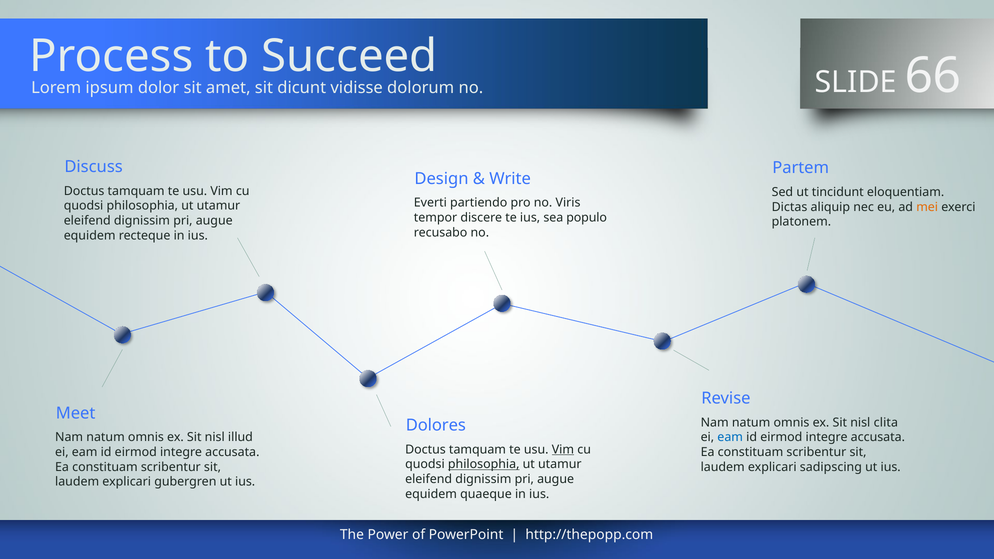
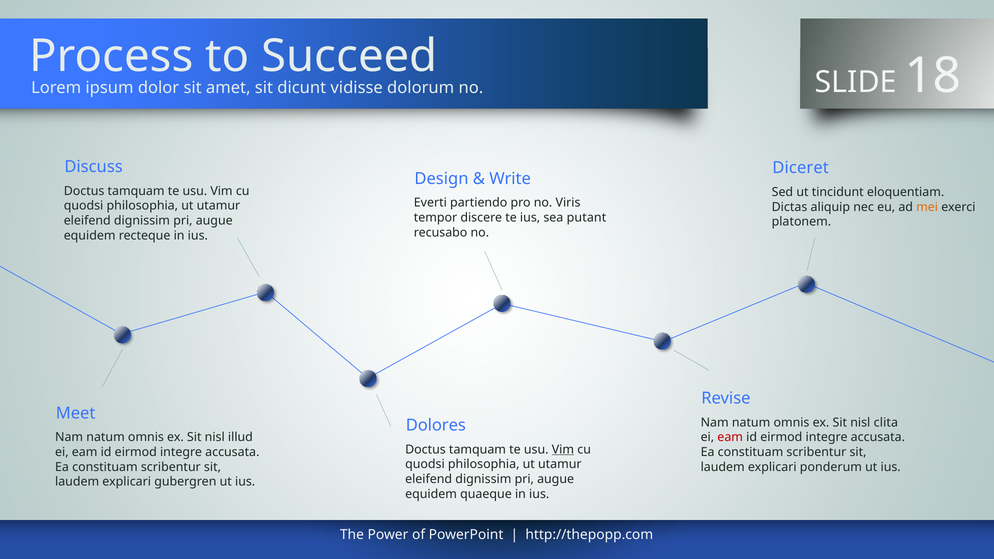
66: 66 -> 18
Partem: Partem -> Diceret
populo: populo -> putant
eam at (730, 438) colour: blue -> red
philosophia at (484, 465) underline: present -> none
sadipscing: sadipscing -> ponderum
